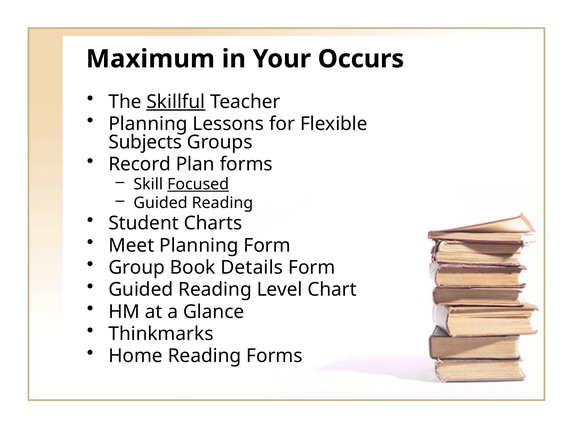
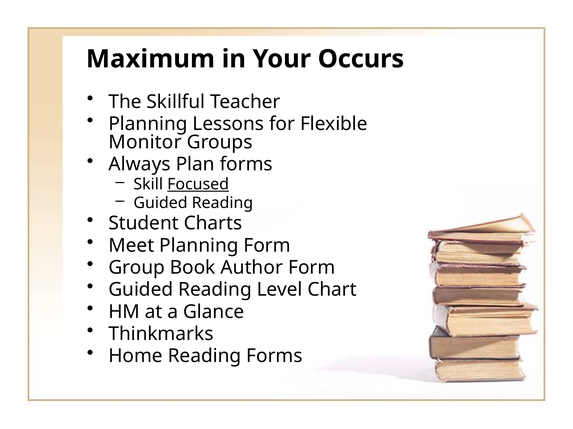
Skillful underline: present -> none
Subjects: Subjects -> Monitor
Record: Record -> Always
Details: Details -> Author
